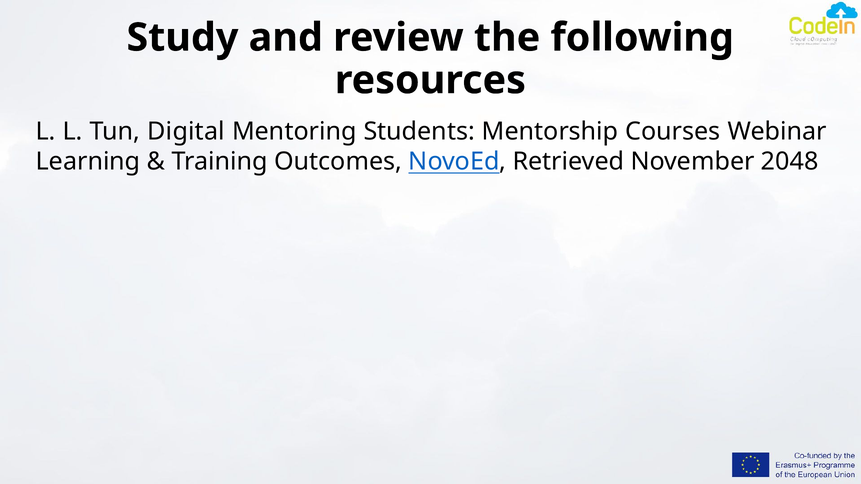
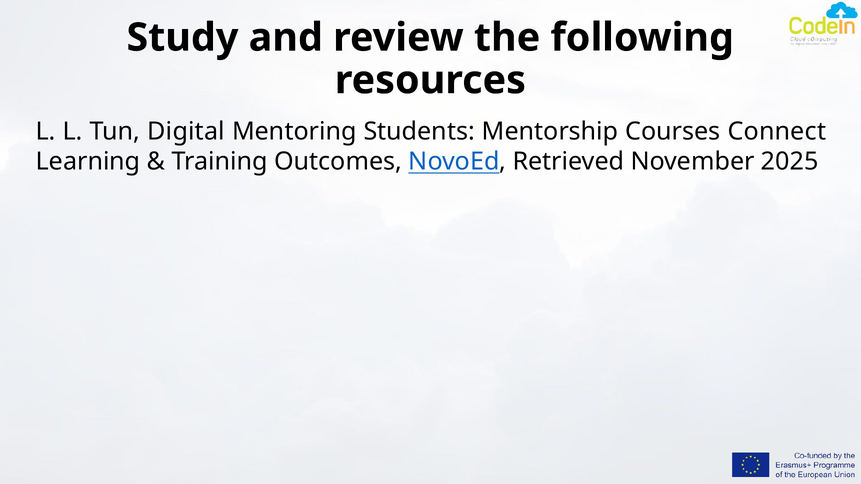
Webinar: Webinar -> Connect
2048: 2048 -> 2025
